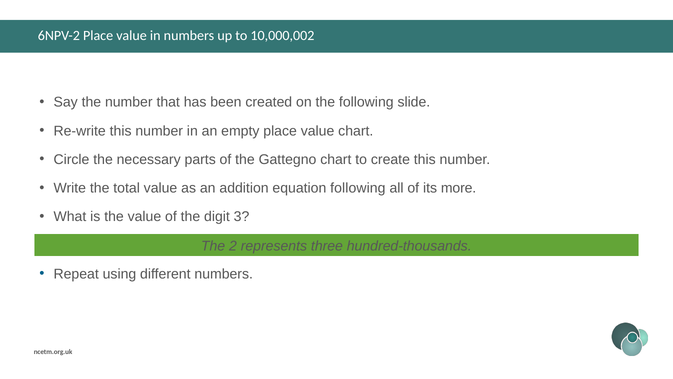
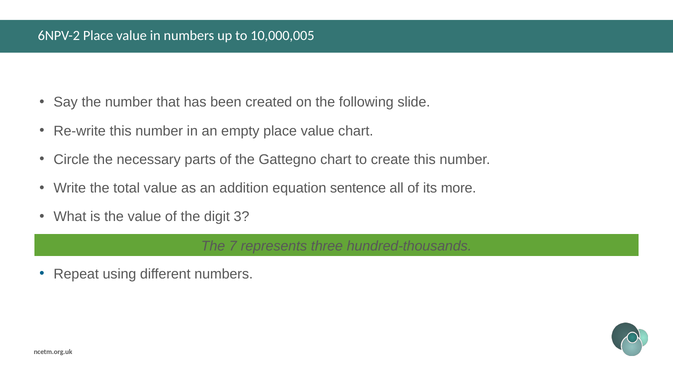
10,000,002: 10,000,002 -> 10,000,005
equation following: following -> sentence
2: 2 -> 7
